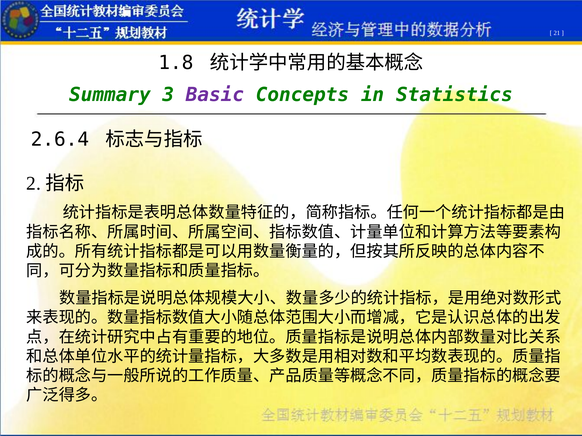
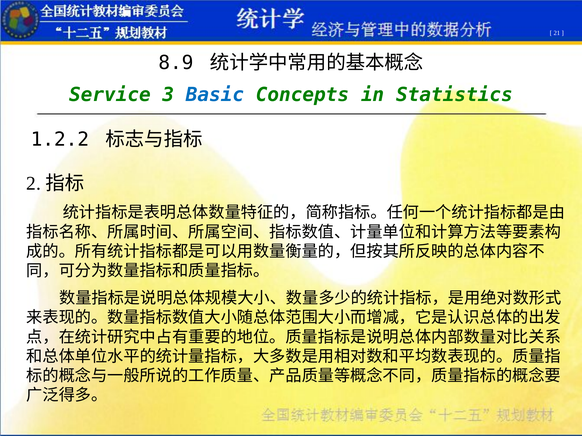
1.8: 1.8 -> 8.9
Summary: Summary -> Service
Basic colour: purple -> blue
2.6.4: 2.6.4 -> 1.2.2
